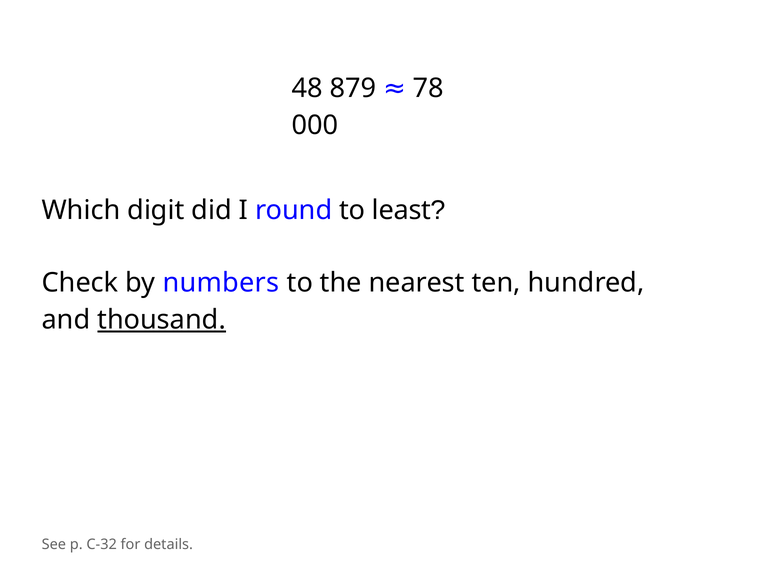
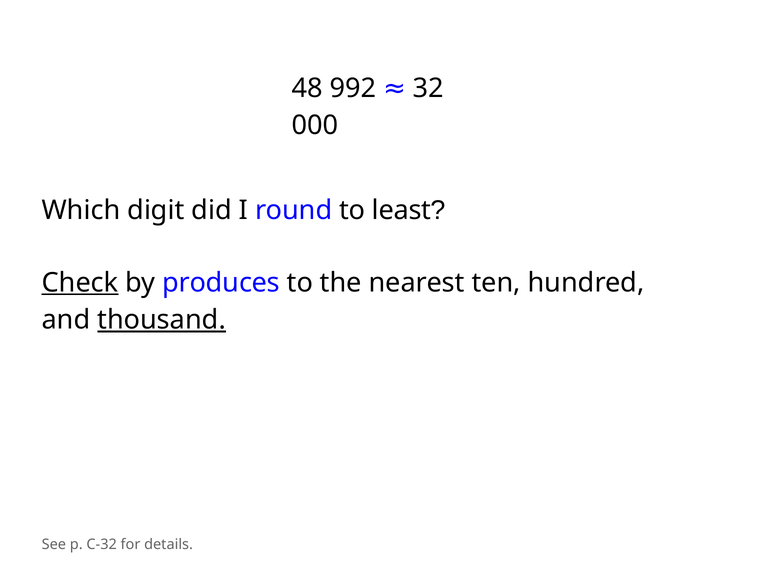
879: 879 -> 992
78: 78 -> 32
Check underline: none -> present
numbers: numbers -> produces
